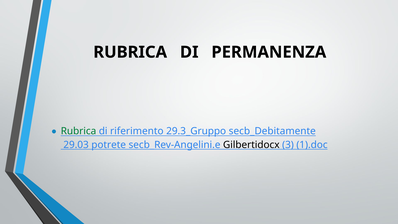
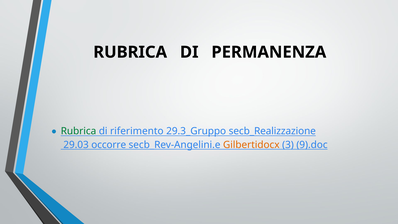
secb_Debitamente: secb_Debitamente -> secb_Realizzazione
potrete: potrete -> occorre
Gilbertidocx colour: black -> orange
1).doc: 1).doc -> 9).doc
